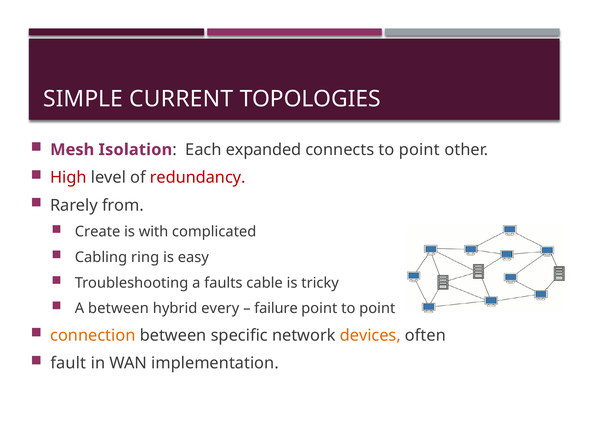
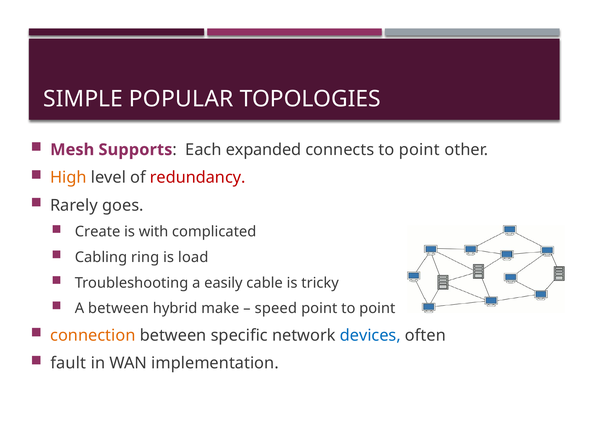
CURRENT: CURRENT -> POPULAR
Isolation: Isolation -> Supports
High colour: red -> orange
from: from -> goes
easy: easy -> load
faults: faults -> easily
every: every -> make
failure: failure -> speed
devices colour: orange -> blue
